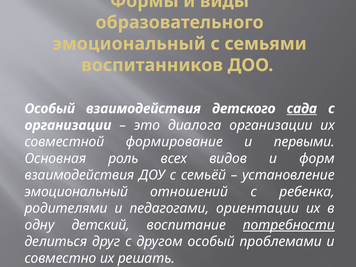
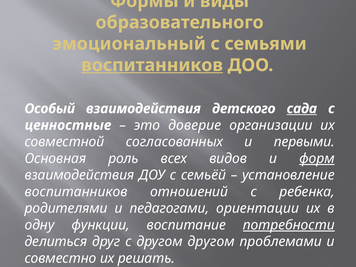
воспитанников at (152, 65) underline: none -> present
организации at (68, 125): организации -> ценностные
диалога: диалога -> доверие
формирование: формирование -> согласованных
форм underline: none -> present
эмоциональный at (76, 192): эмоциональный -> воспитанников
детский: детский -> функции
другом особый: особый -> другом
